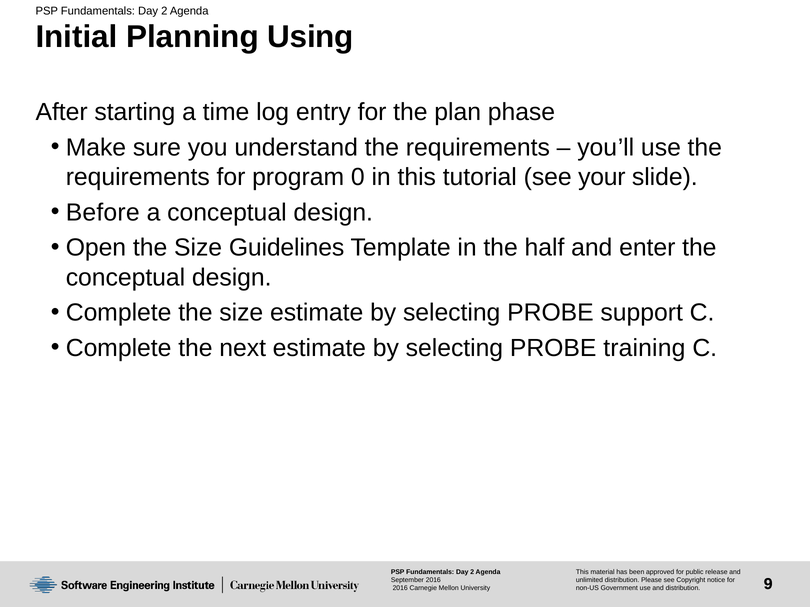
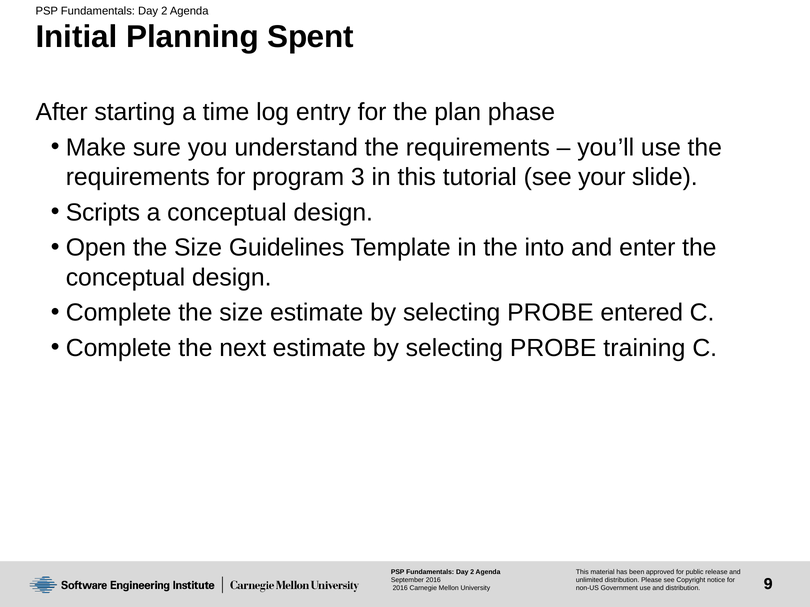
Using: Using -> Spent
0: 0 -> 3
Before: Before -> Scripts
half: half -> into
support: support -> entered
